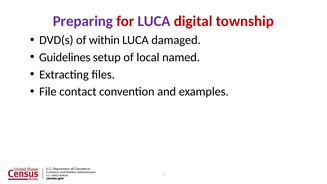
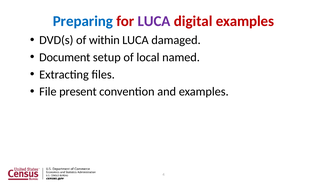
Preparing colour: purple -> blue
digital township: township -> examples
Guidelines: Guidelines -> Document
contact: contact -> present
